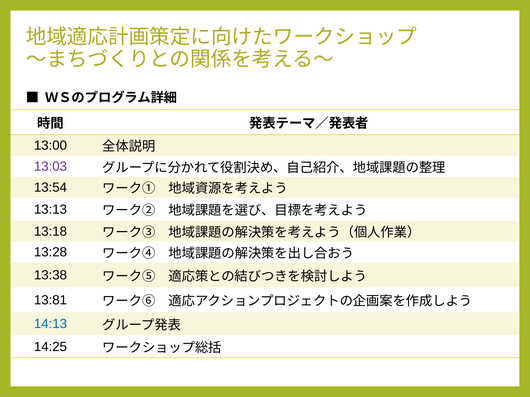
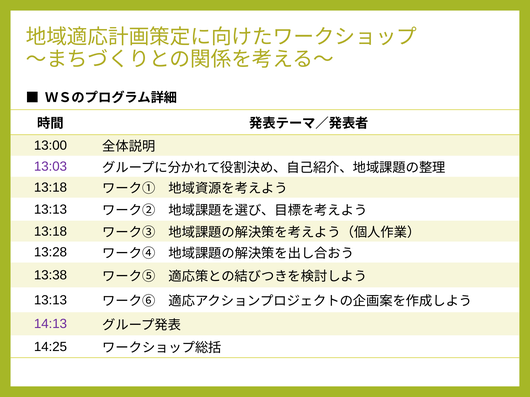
13:54 at (50, 188): 13:54 -> 13:18
13:81 at (50, 300): 13:81 -> 13:13
14:13 colour: blue -> purple
